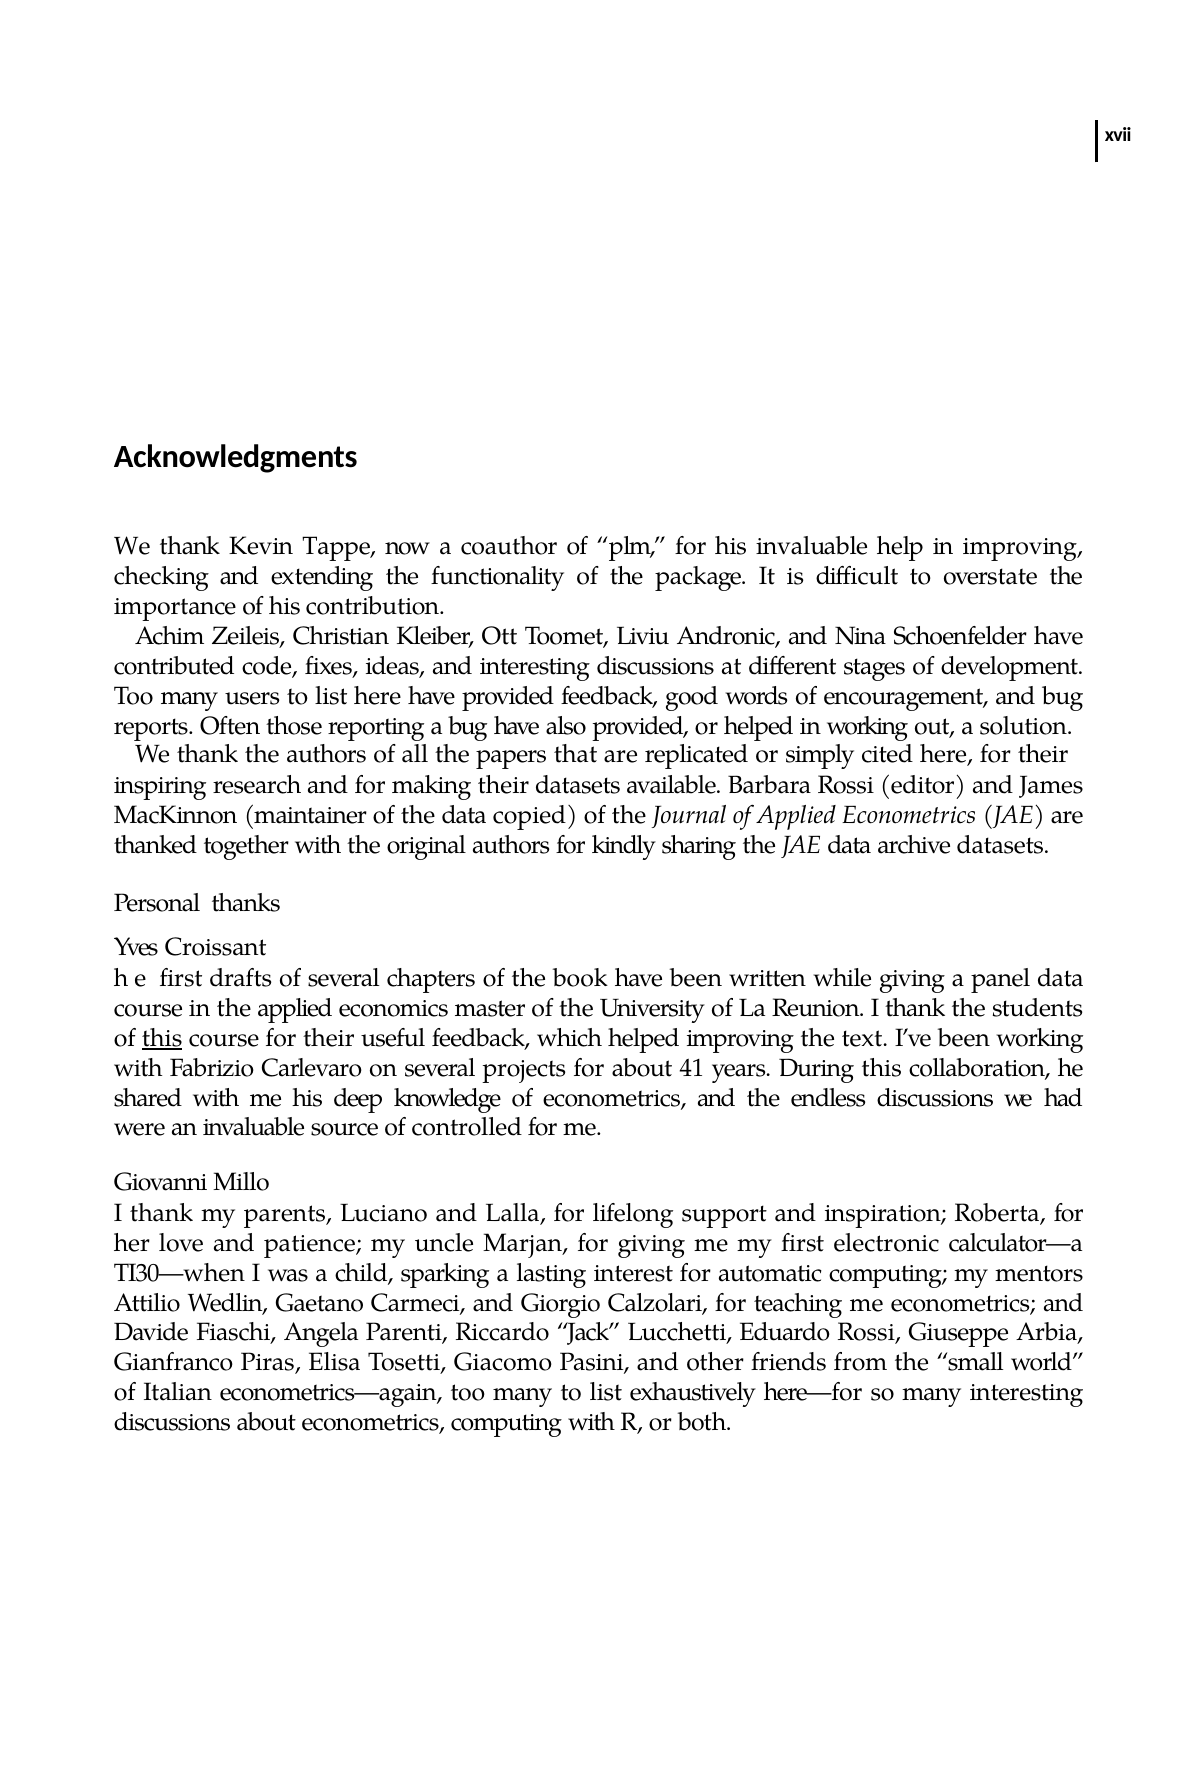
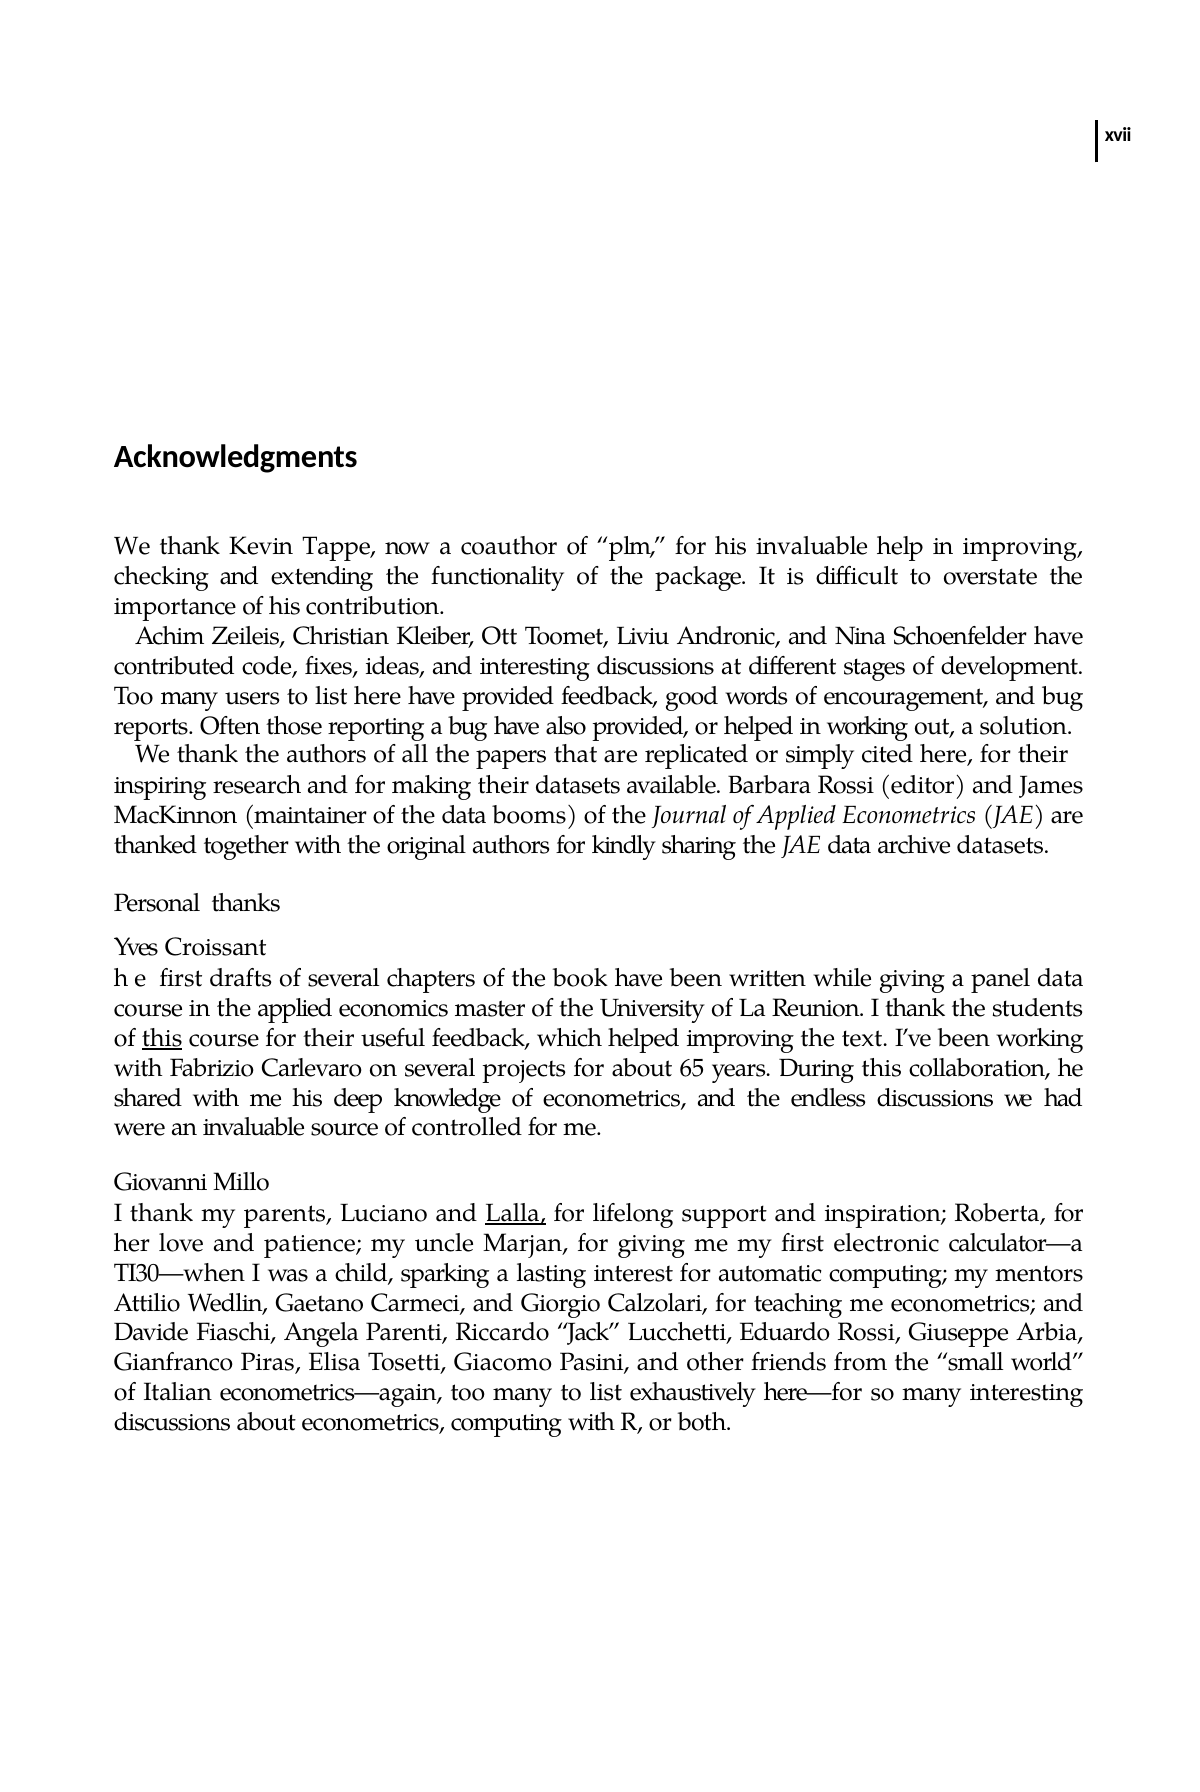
copied: copied -> booms
41: 41 -> 65
Lalla underline: none -> present
